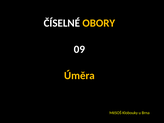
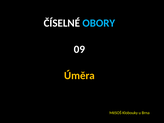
OBORY colour: yellow -> light blue
